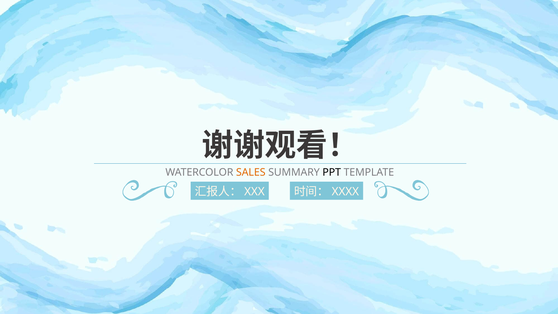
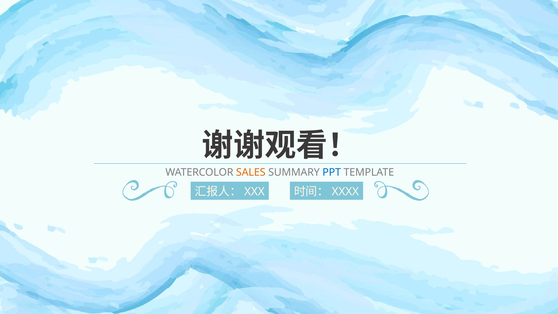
PPT colour: black -> blue
